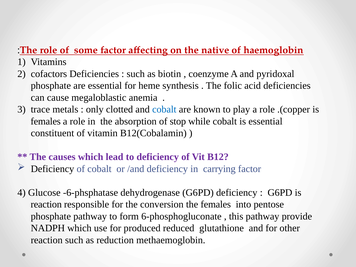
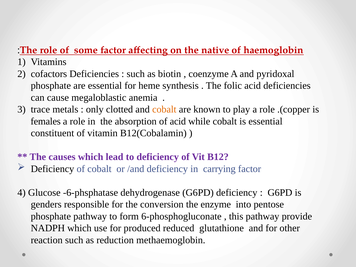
cobalt at (164, 109) colour: blue -> orange
of stop: stop -> acid
reaction at (46, 204): reaction -> genders
the females: females -> enzyme
